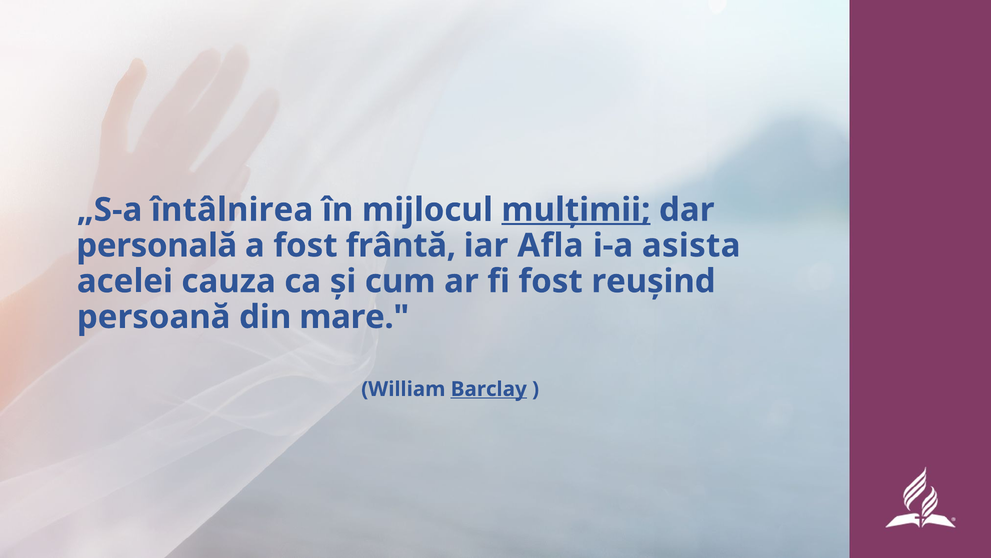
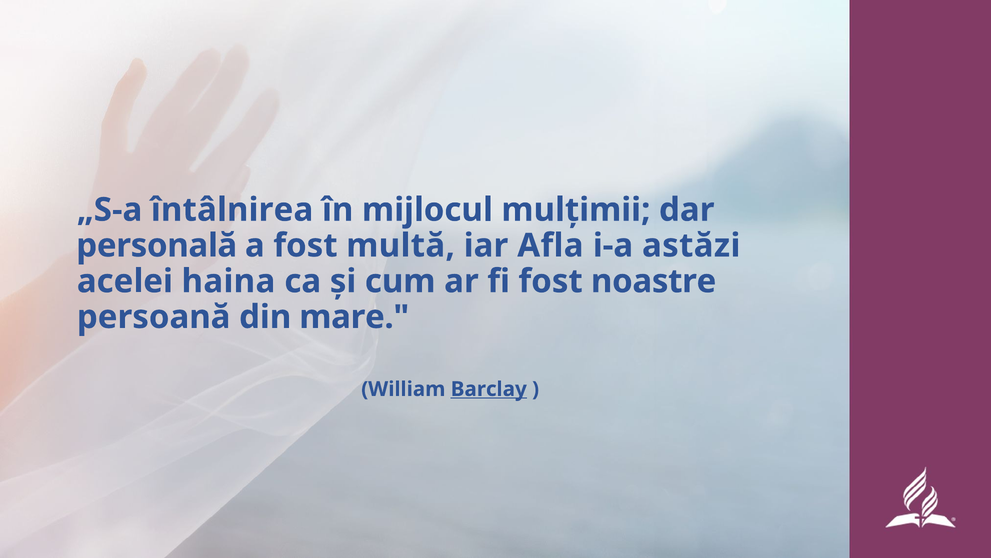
mulțimii underline: present -> none
frântă: frântă -> multă
asista: asista -> astăzi
cauza: cauza -> haina
reușind: reușind -> noastre
